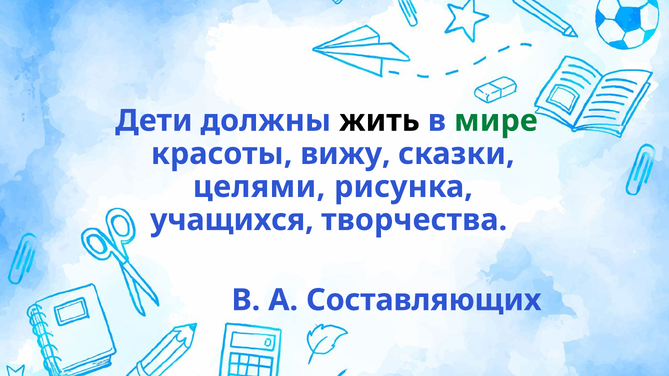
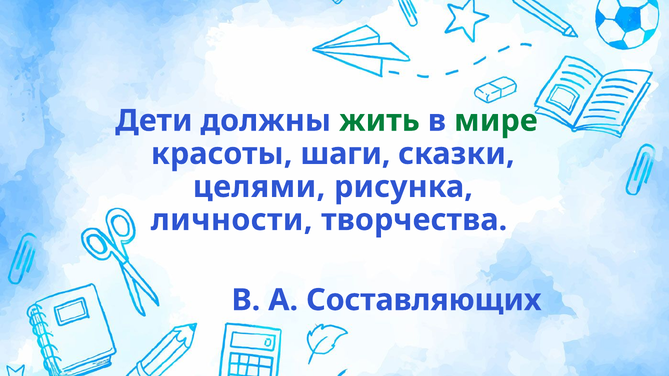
жить colour: black -> green
вижу: вижу -> шаги
учащихся: учащихся -> личности
